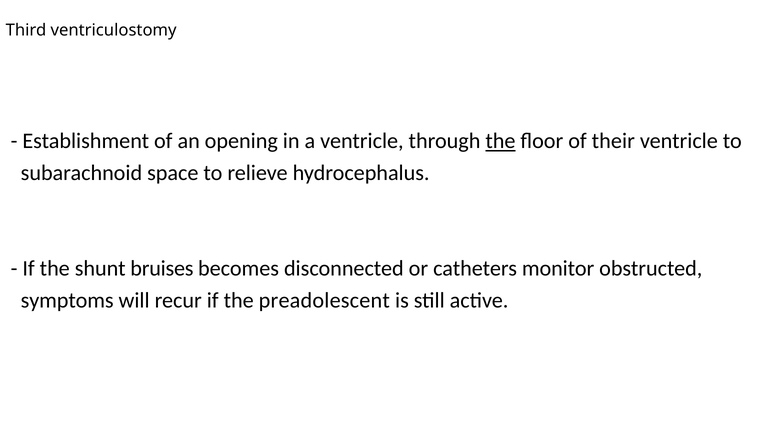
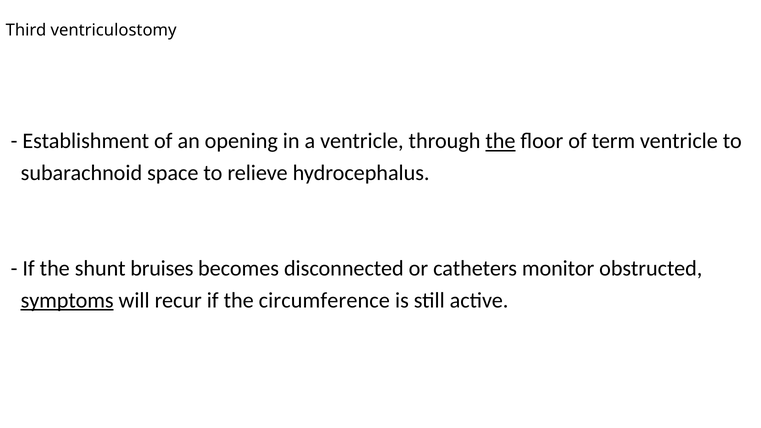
their: their -> term
symptoms underline: none -> present
preadolescent: preadolescent -> circumference
